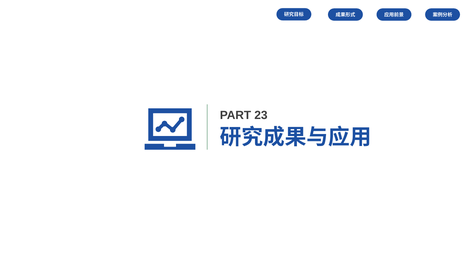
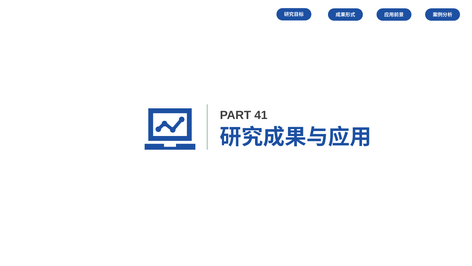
23: 23 -> 41
